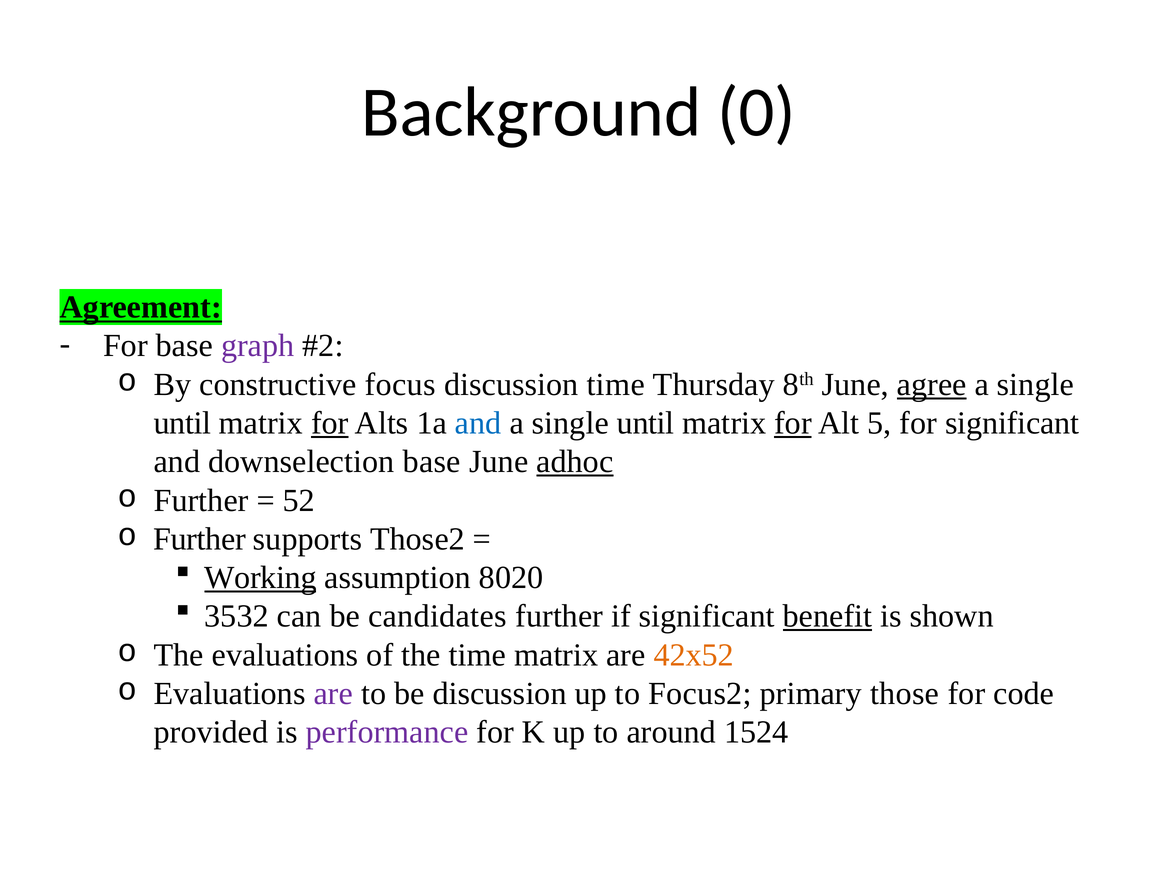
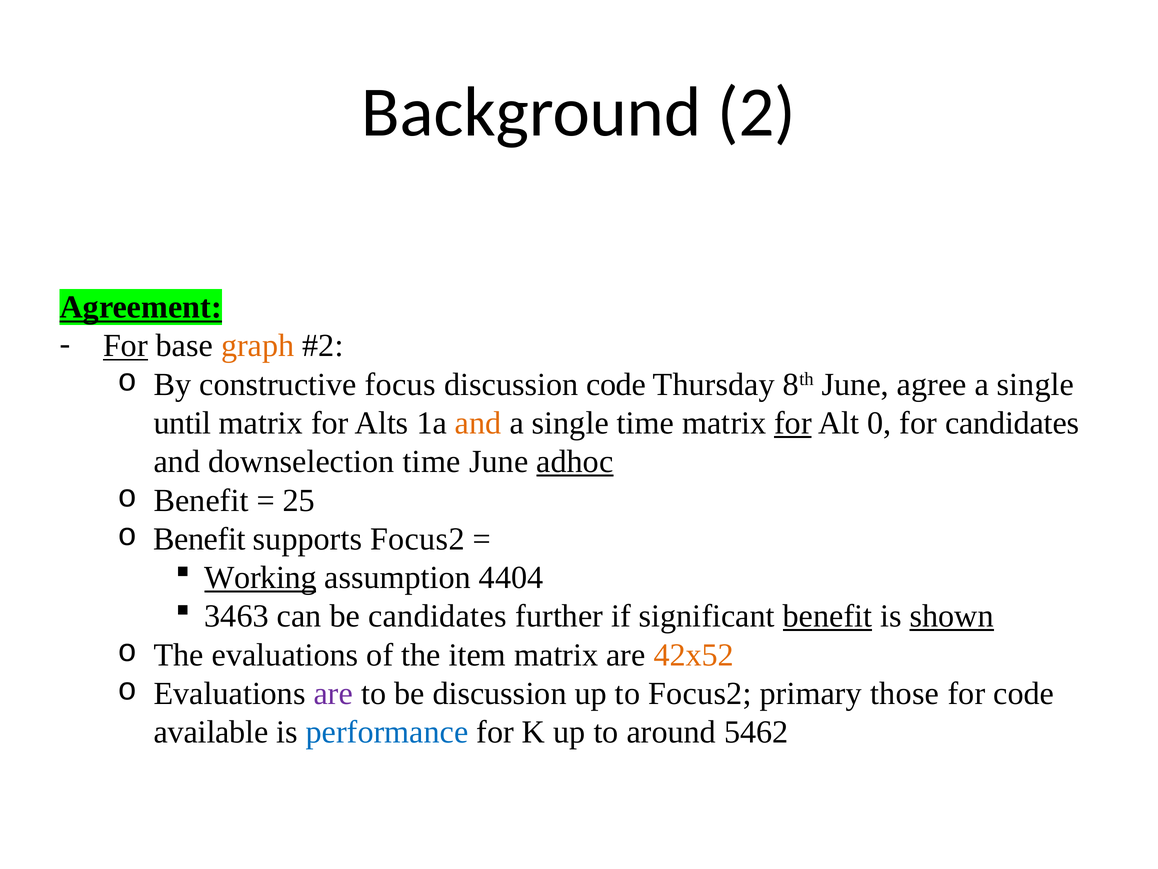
0: 0 -> 2
For at (125, 346) underline: none -> present
graph colour: purple -> orange
discussion time: time -> code
agree underline: present -> none
for at (330, 423) underline: present -> none
and at (478, 423) colour: blue -> orange
until at (646, 423): until -> time
5: 5 -> 0
for significant: significant -> candidates
downselection base: base -> time
Further at (201, 500): Further -> Benefit
52: 52 -> 25
Further at (199, 539): Further -> Benefit
supports Those2: Those2 -> Focus2
8020: 8020 -> 4404
3532: 3532 -> 3463
shown underline: none -> present
the time: time -> item
provided: provided -> available
performance colour: purple -> blue
1524: 1524 -> 5462
